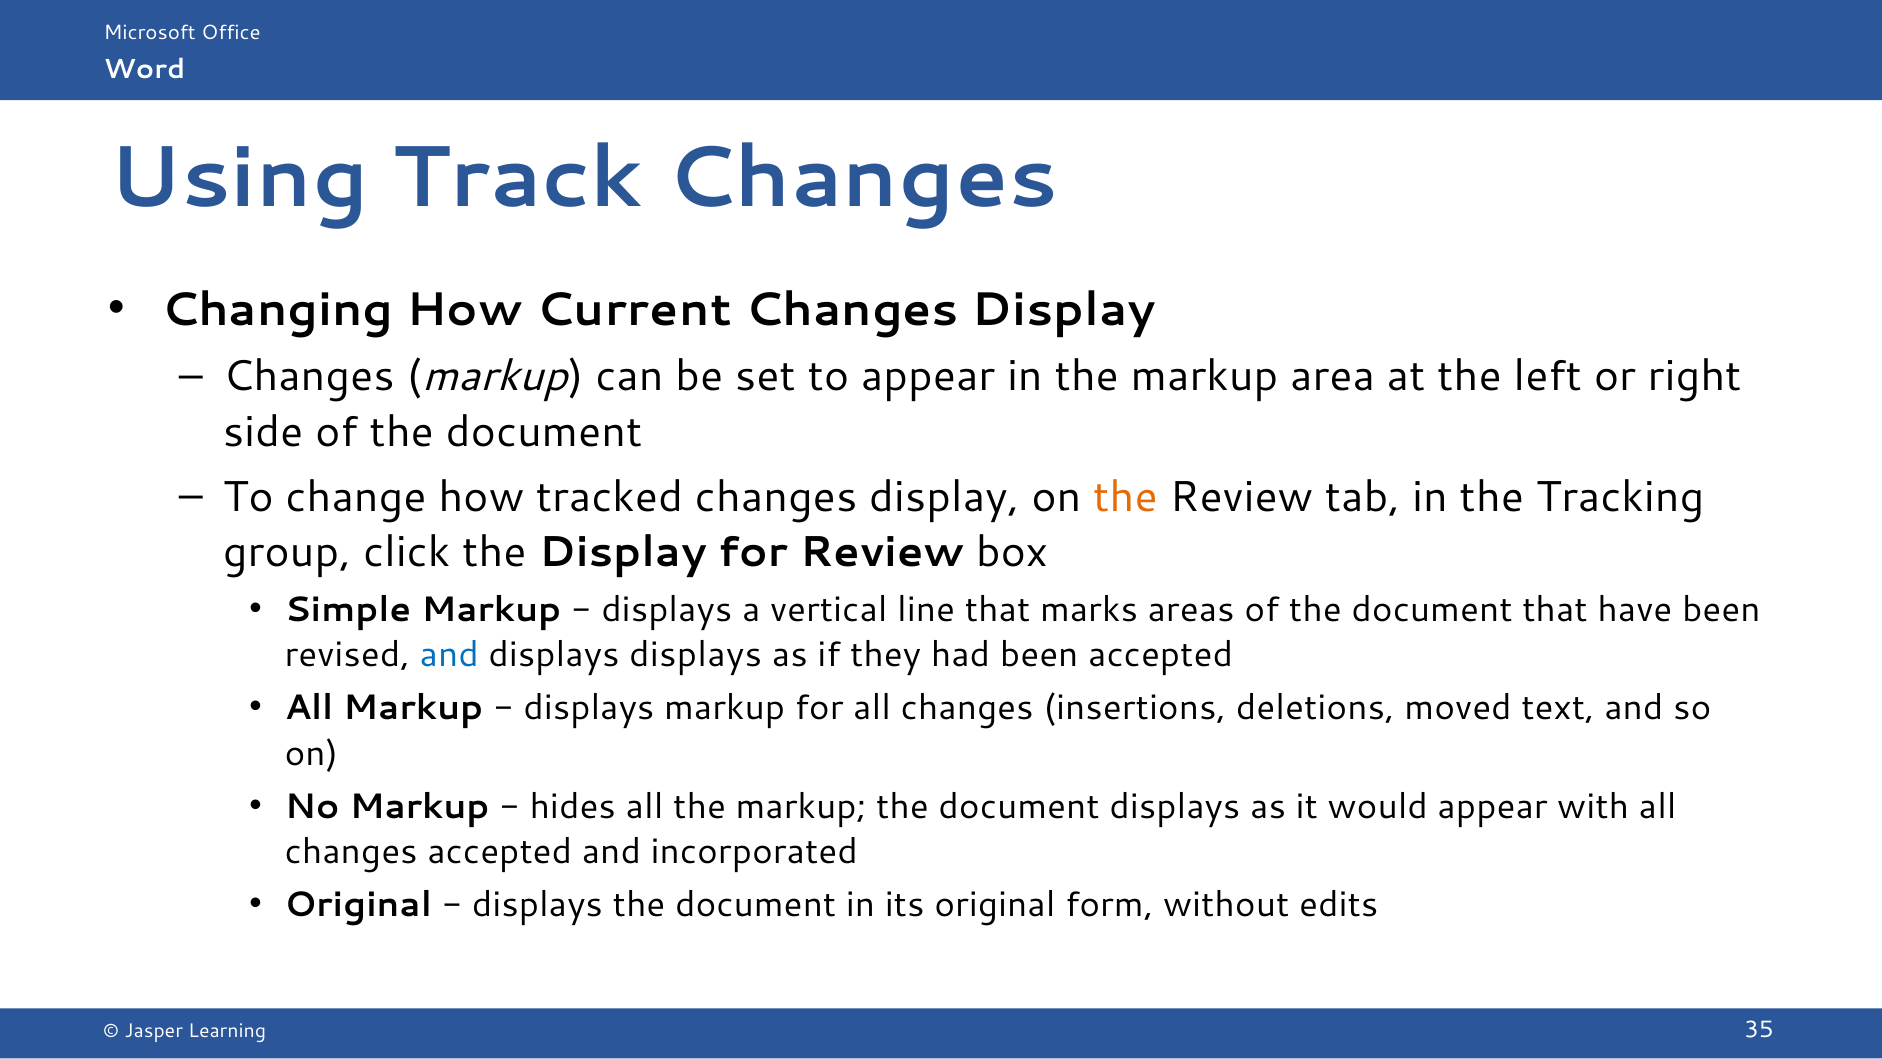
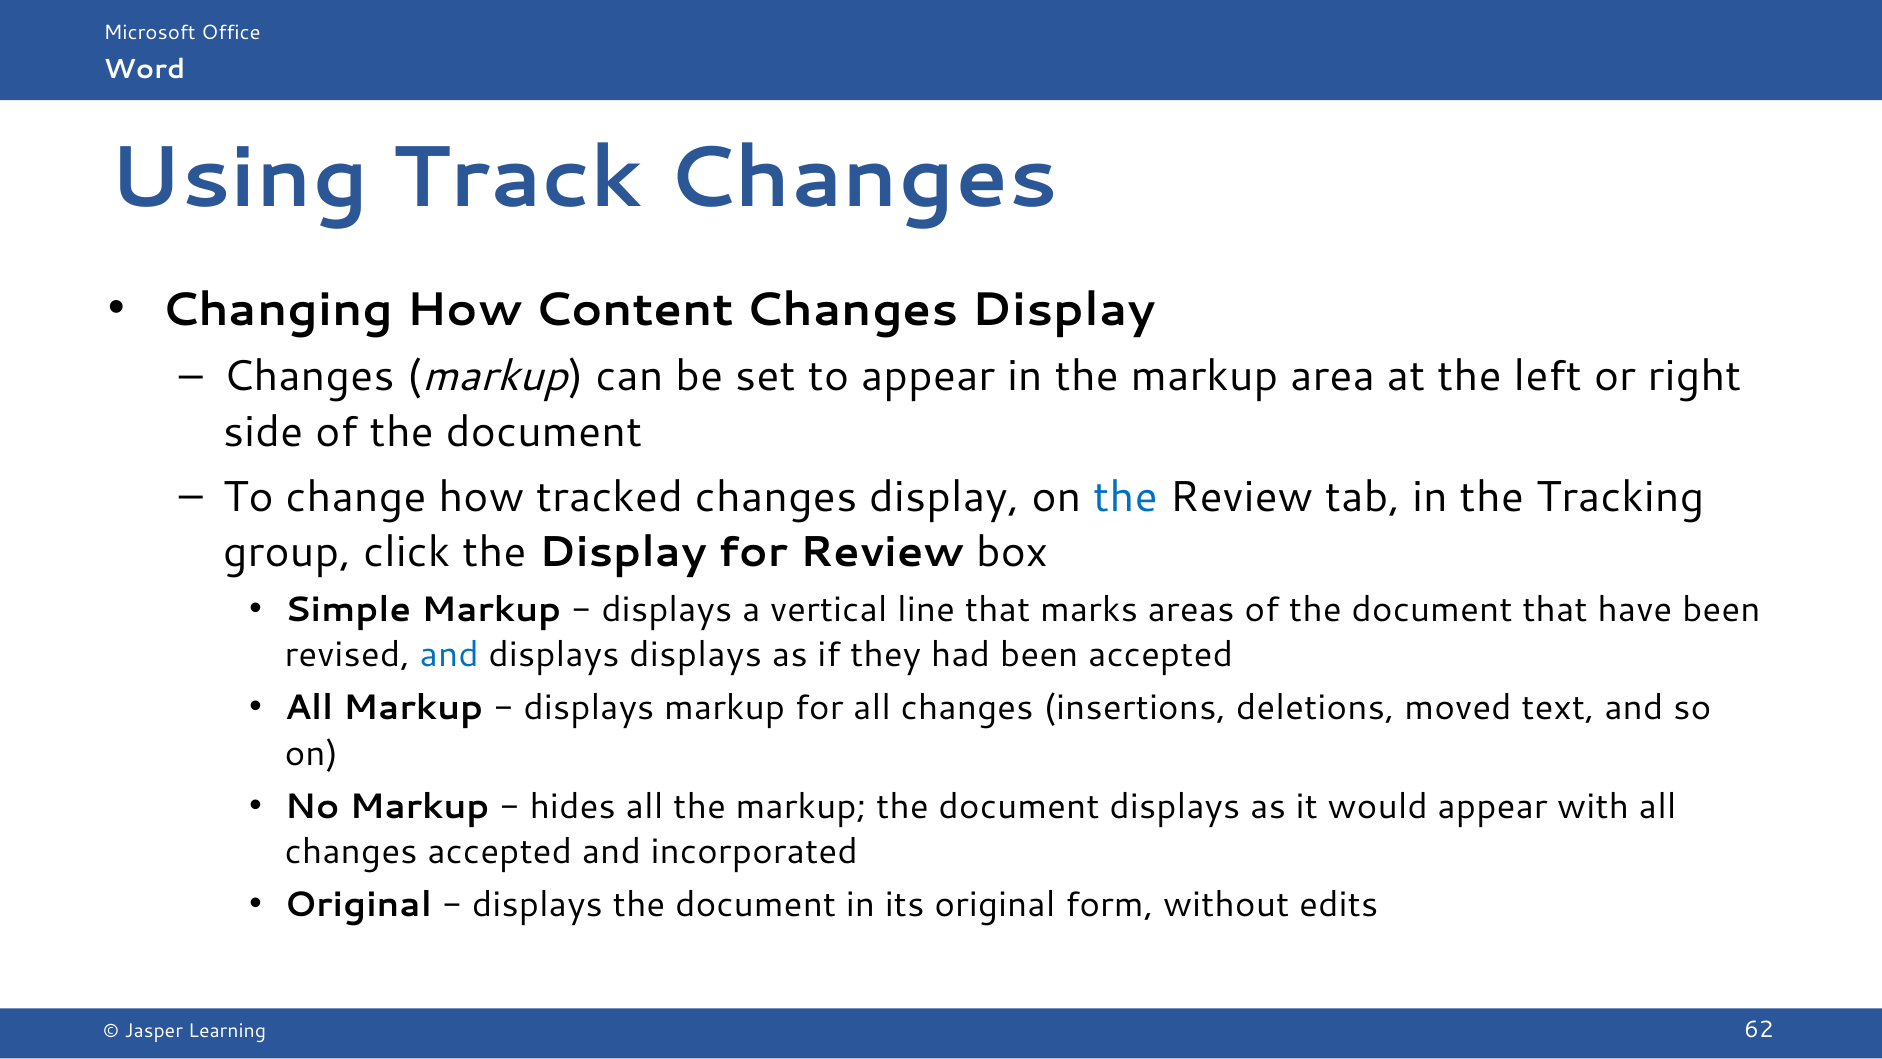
Current: Current -> Content
the at (1125, 497) colour: orange -> blue
35: 35 -> 62
